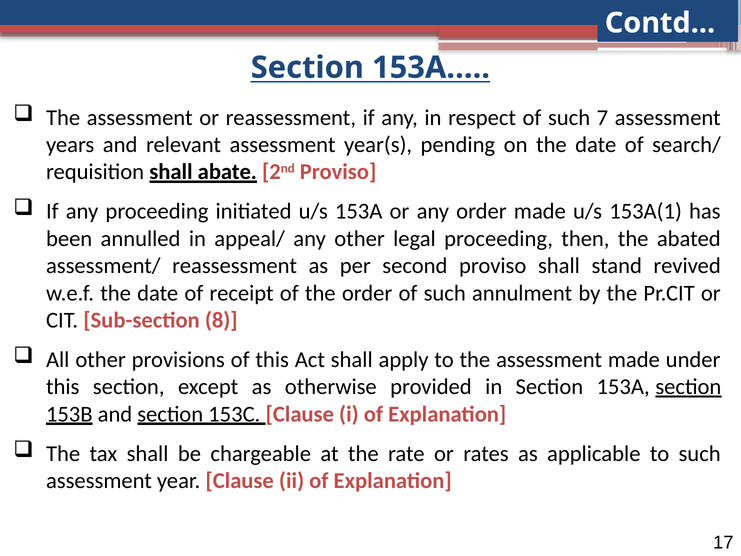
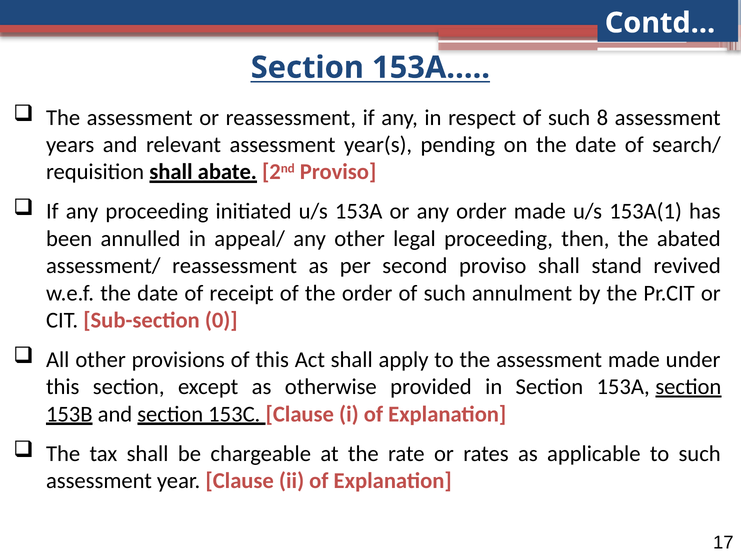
7: 7 -> 8
8: 8 -> 0
